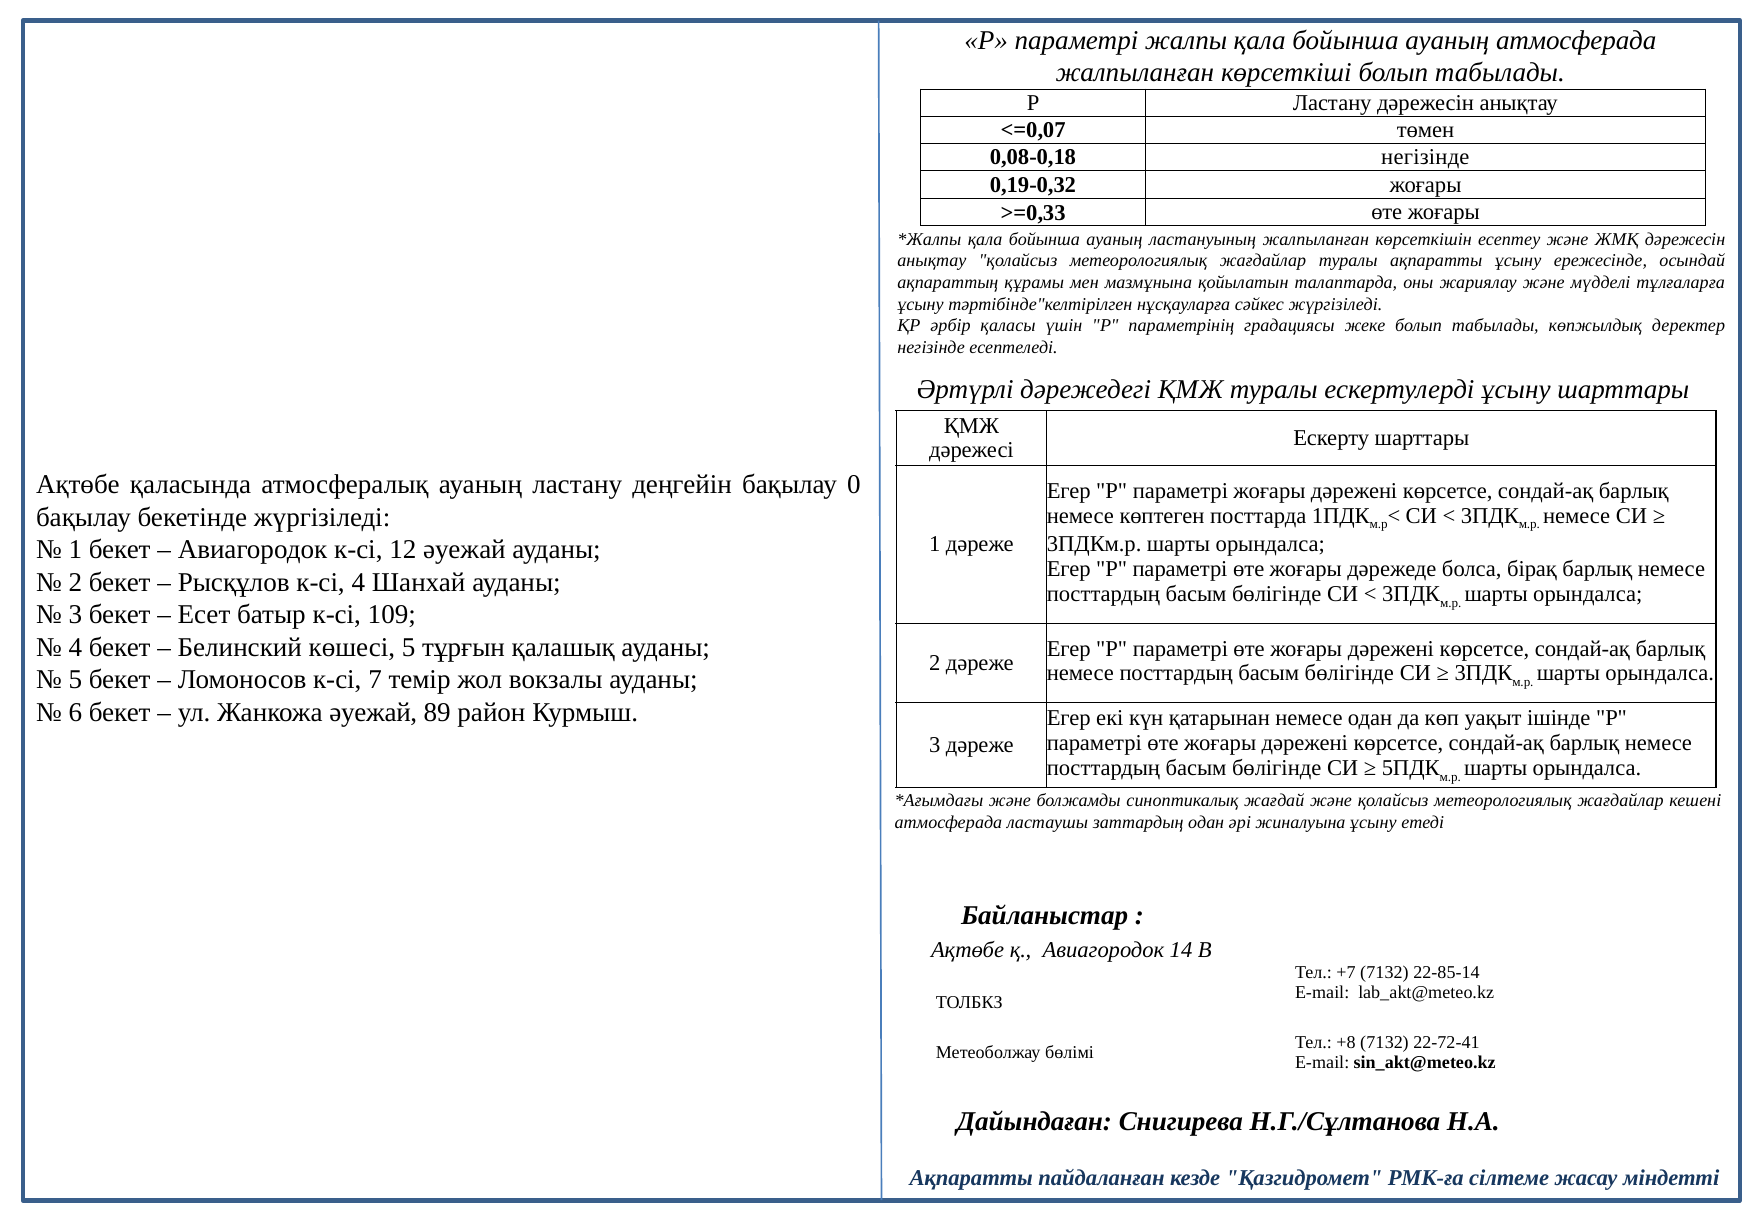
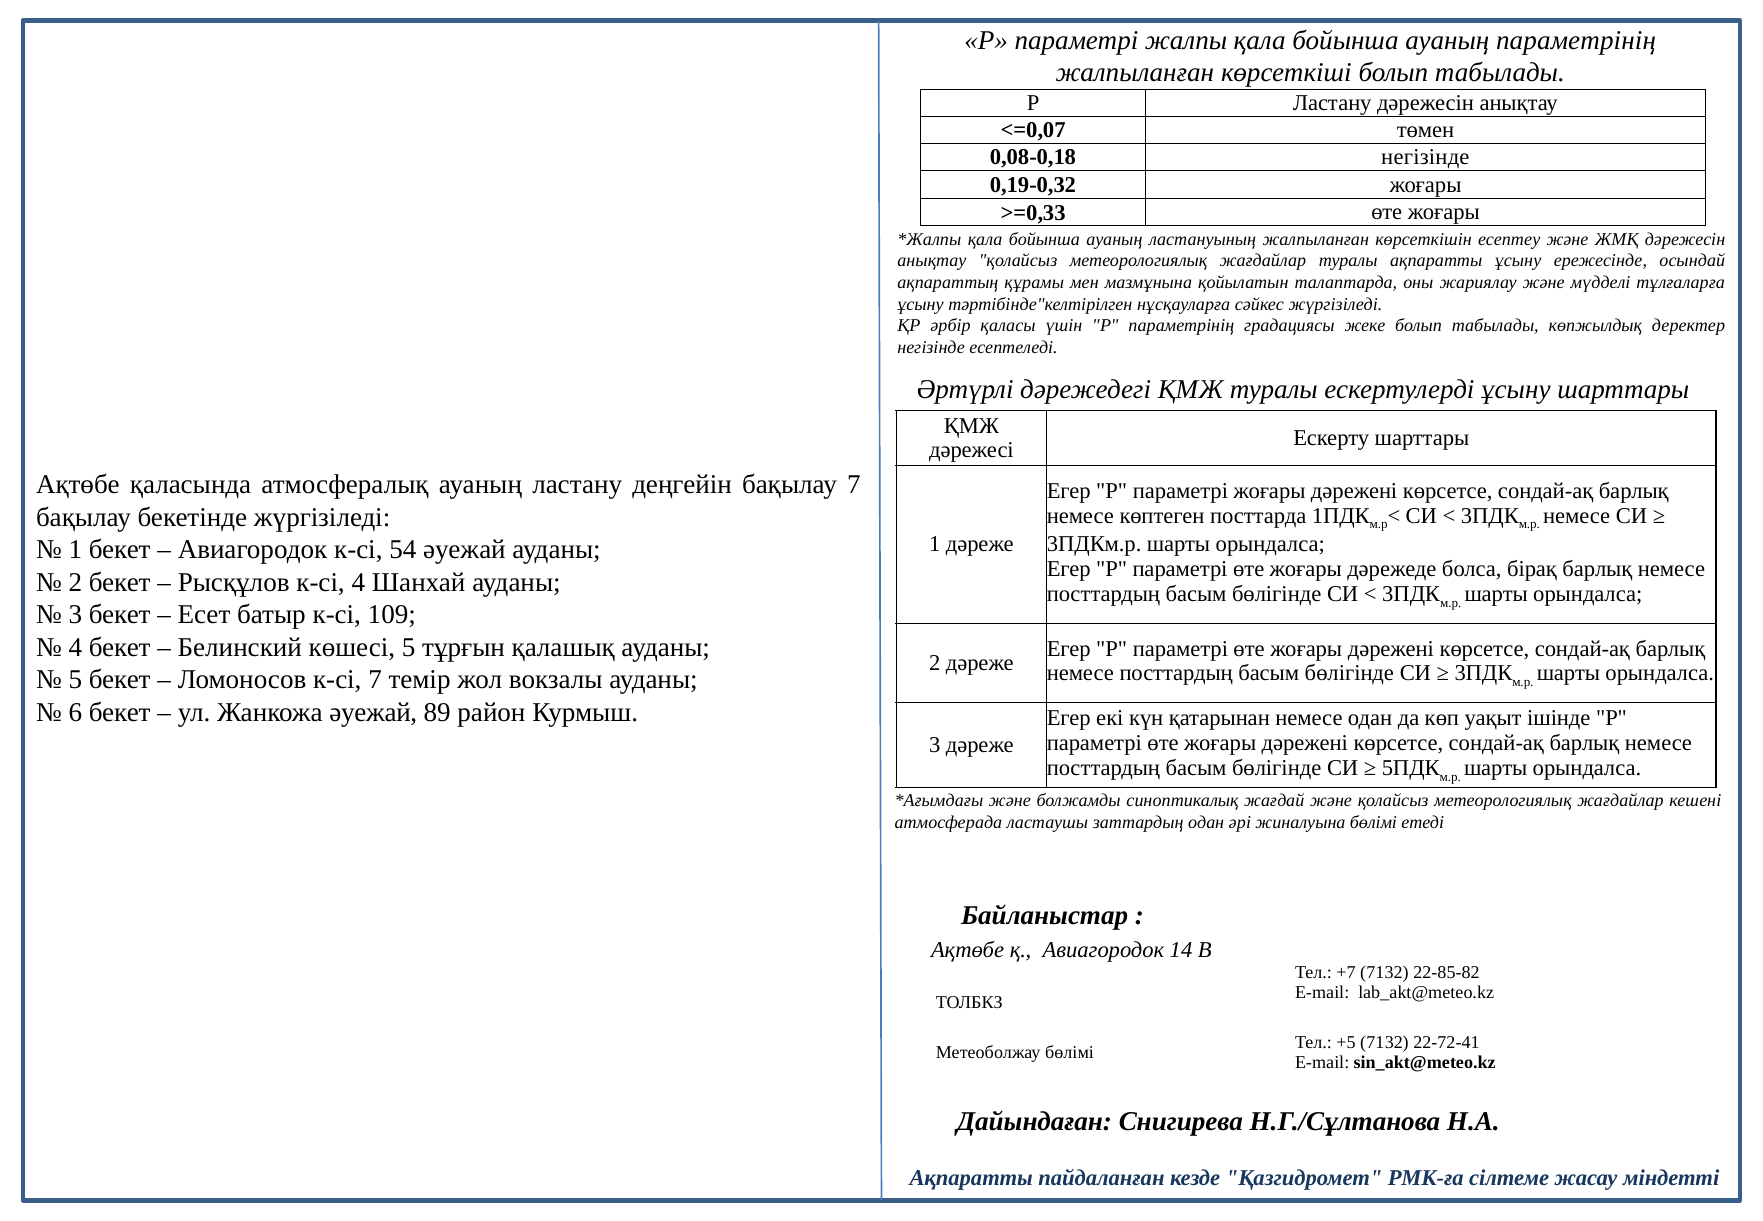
ауаның атмосферада: атмосферада -> параметрінің
бақылау 0: 0 -> 7
12: 12 -> 54
жиналуына ұсыну: ұсыну -> бөлімі
22-85-14: 22-85-14 -> 22-85-82
+8: +8 -> +5
